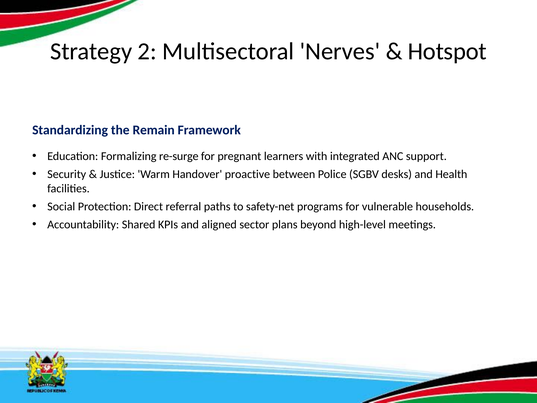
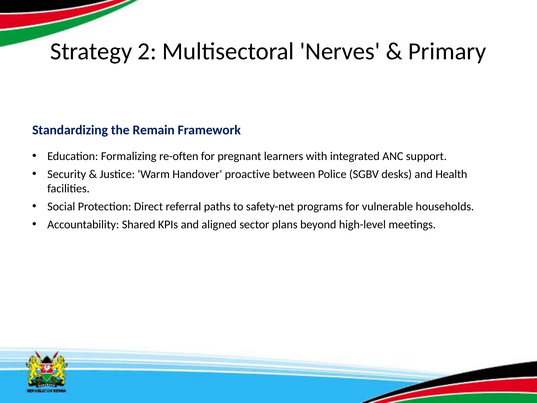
Hotspot: Hotspot -> Primary
re-surge: re-surge -> re-often
